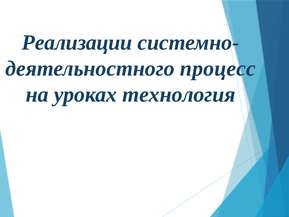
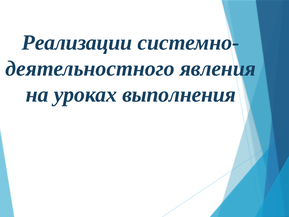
процесс: процесс -> явления
технология: технология -> выполнения
